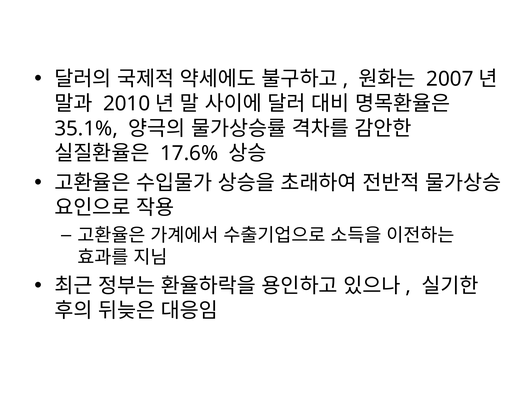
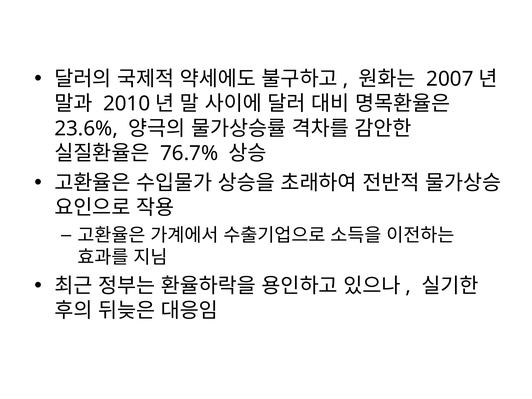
35.1%: 35.1% -> 23.6%
17.6%: 17.6% -> 76.7%
